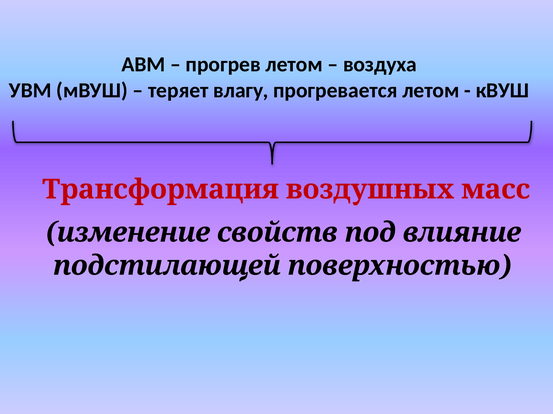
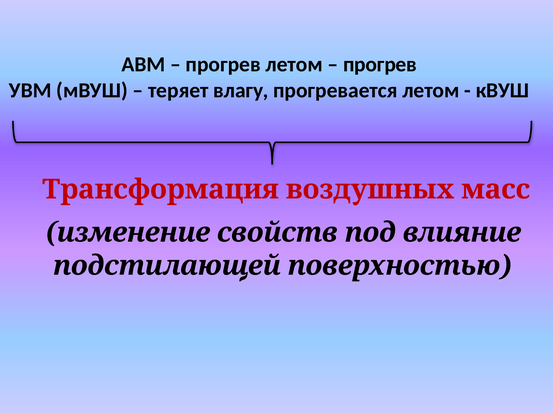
воздуха at (380, 65): воздуха -> прогрев
